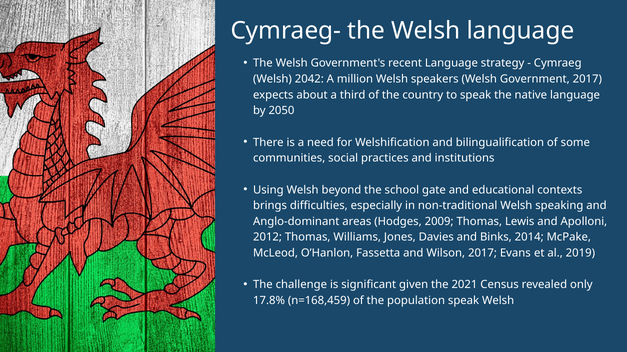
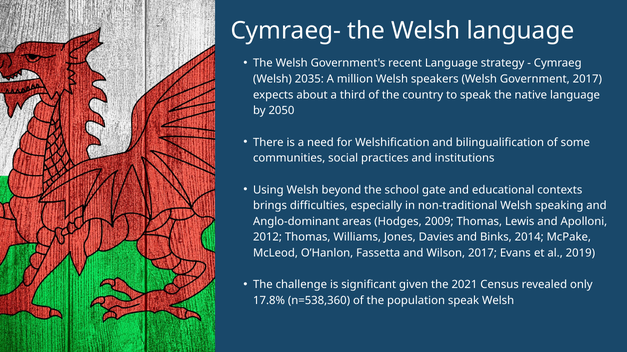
2042: 2042 -> 2035
n=168,459: n=168,459 -> n=538,360
